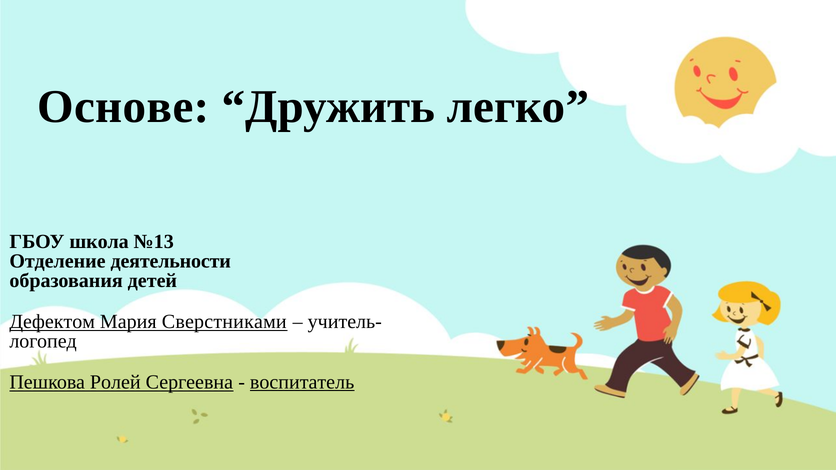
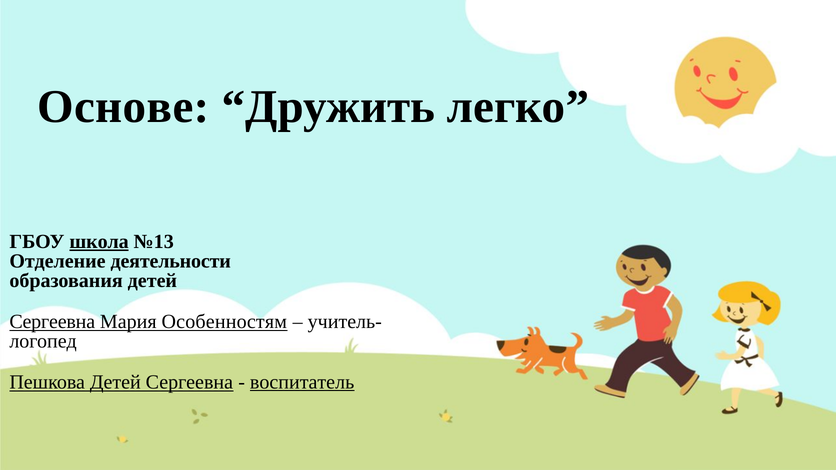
школа underline: none -> present
Дефектом at (52, 322): Дефектом -> Сергеевна
Сверстниками: Сверстниками -> Особенностям
Пешкова Ролей: Ролей -> Детей
